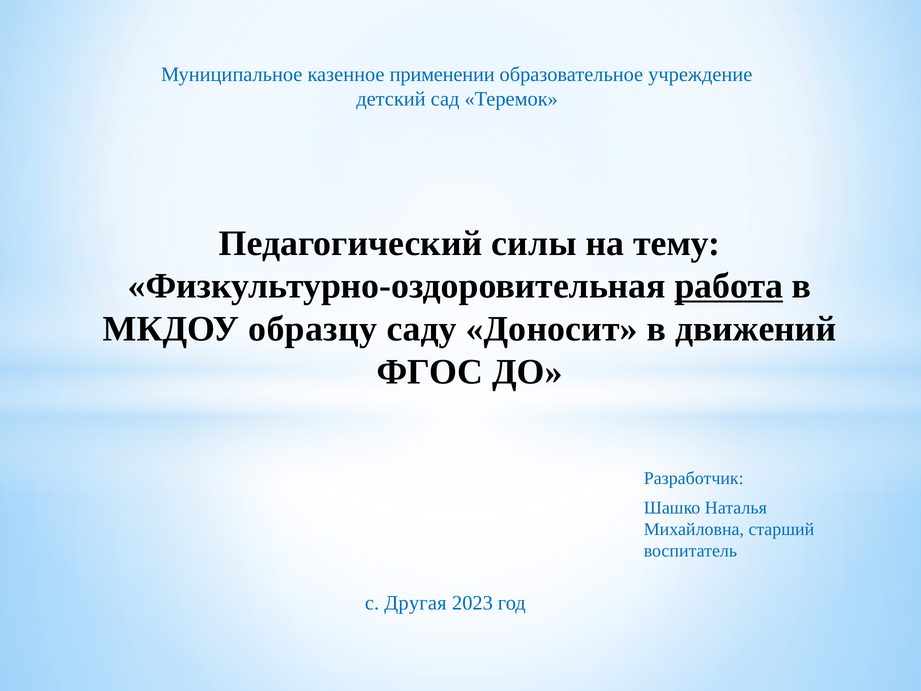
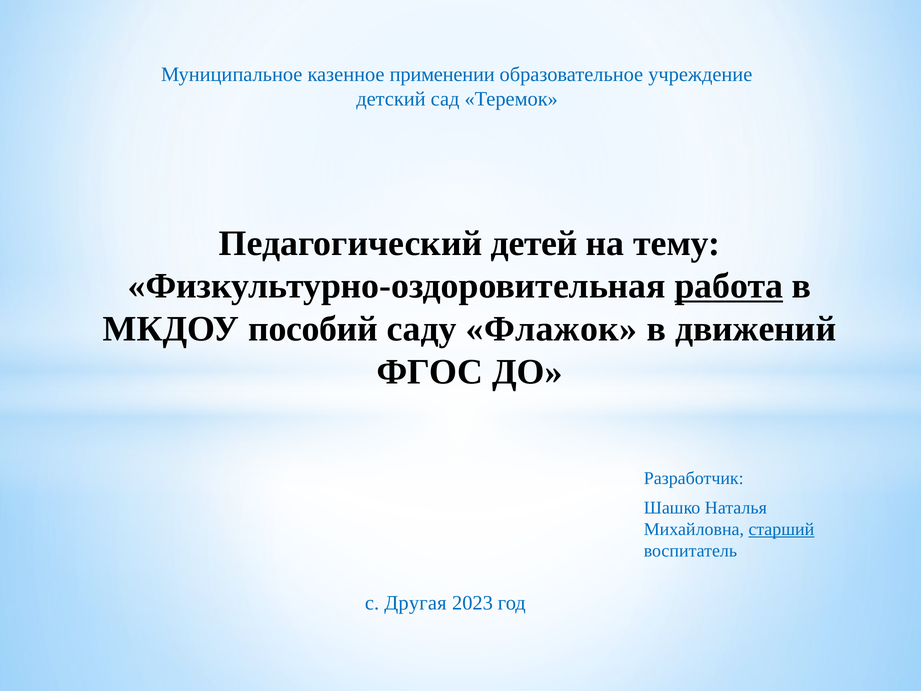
силы: силы -> детей
образцу: образцу -> пособий
Доносит: Доносит -> Флажок
старший underline: none -> present
